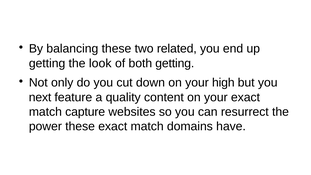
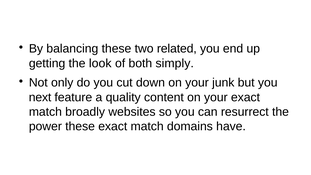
both getting: getting -> simply
high: high -> junk
capture: capture -> broadly
